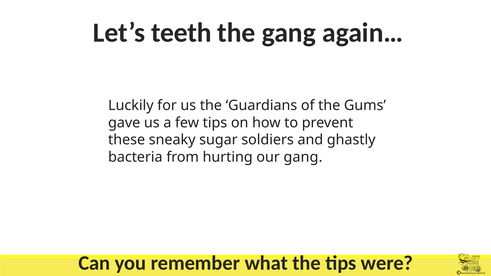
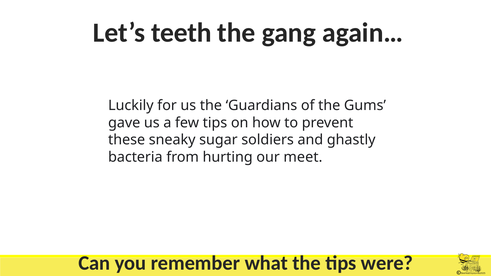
our gang: gang -> meet
